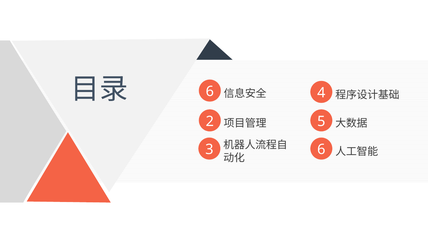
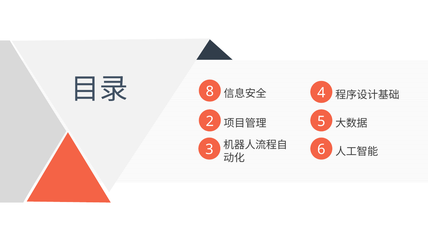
6 at (210, 91): 6 -> 8
